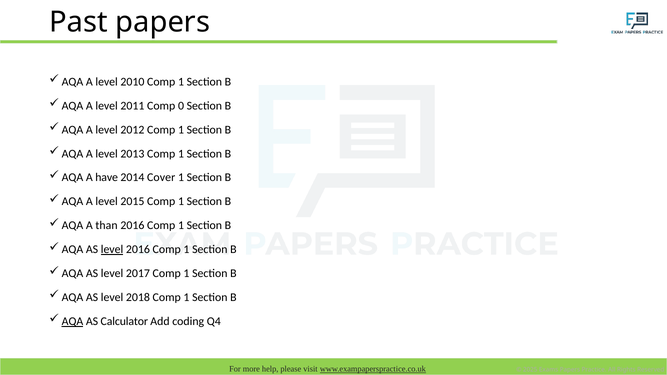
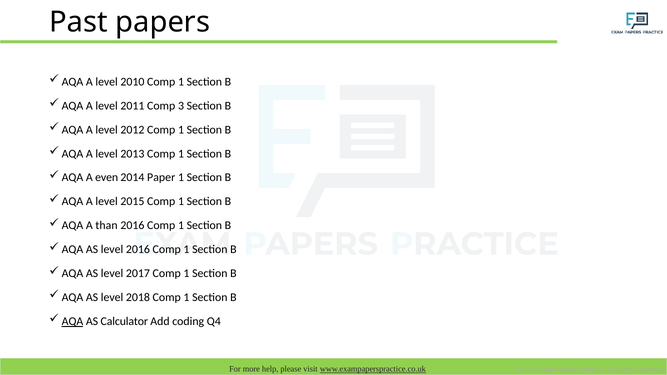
0: 0 -> 3
have: have -> even
Cover: Cover -> Paper
level at (112, 250) underline: present -> none
